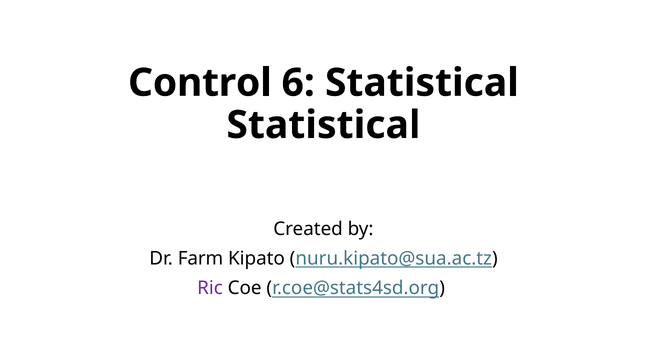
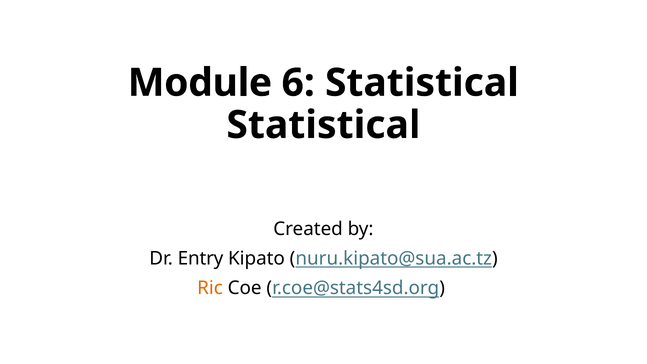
Control: Control -> Module
Farm: Farm -> Entry
Ric colour: purple -> orange
